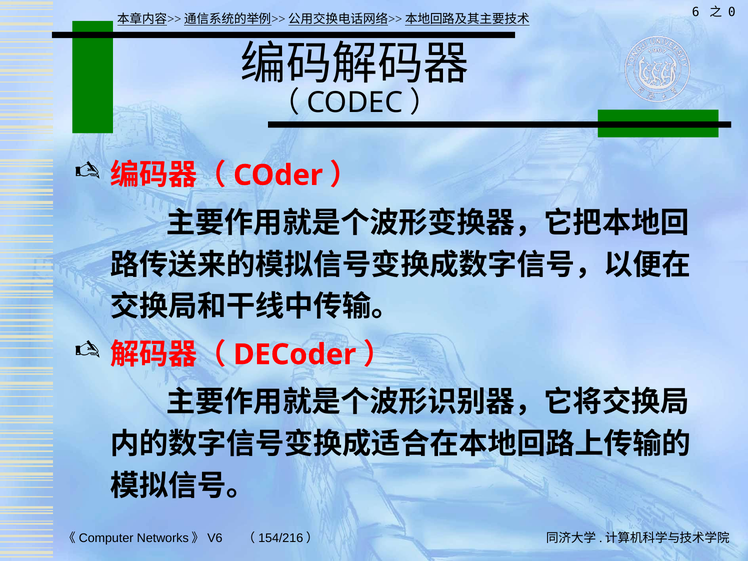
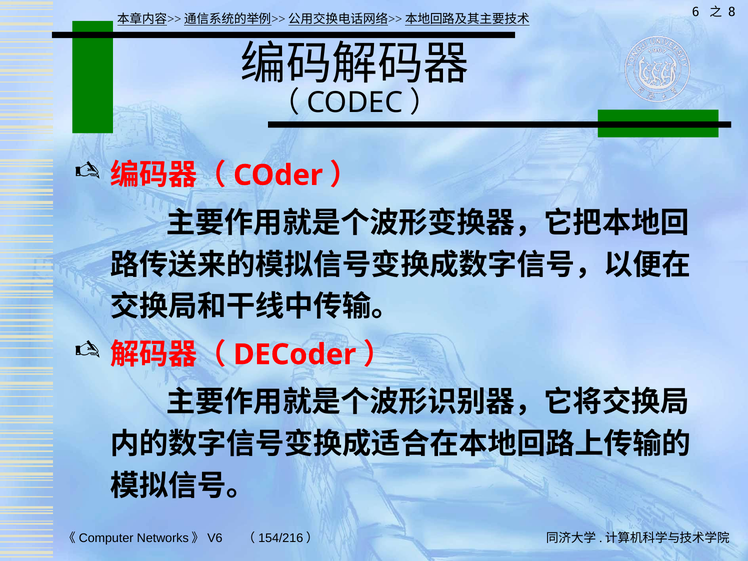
0: 0 -> 8
